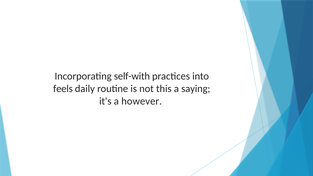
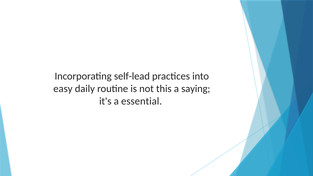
self-with: self-with -> self-lead
feels: feels -> easy
however: however -> essential
